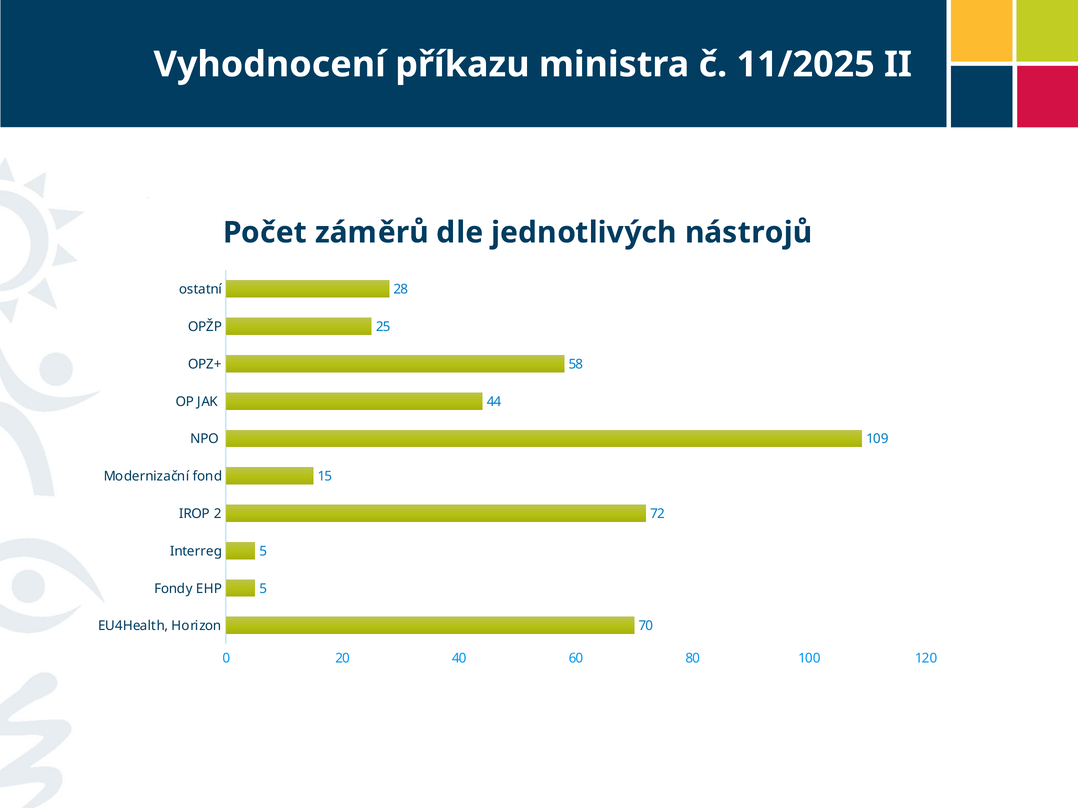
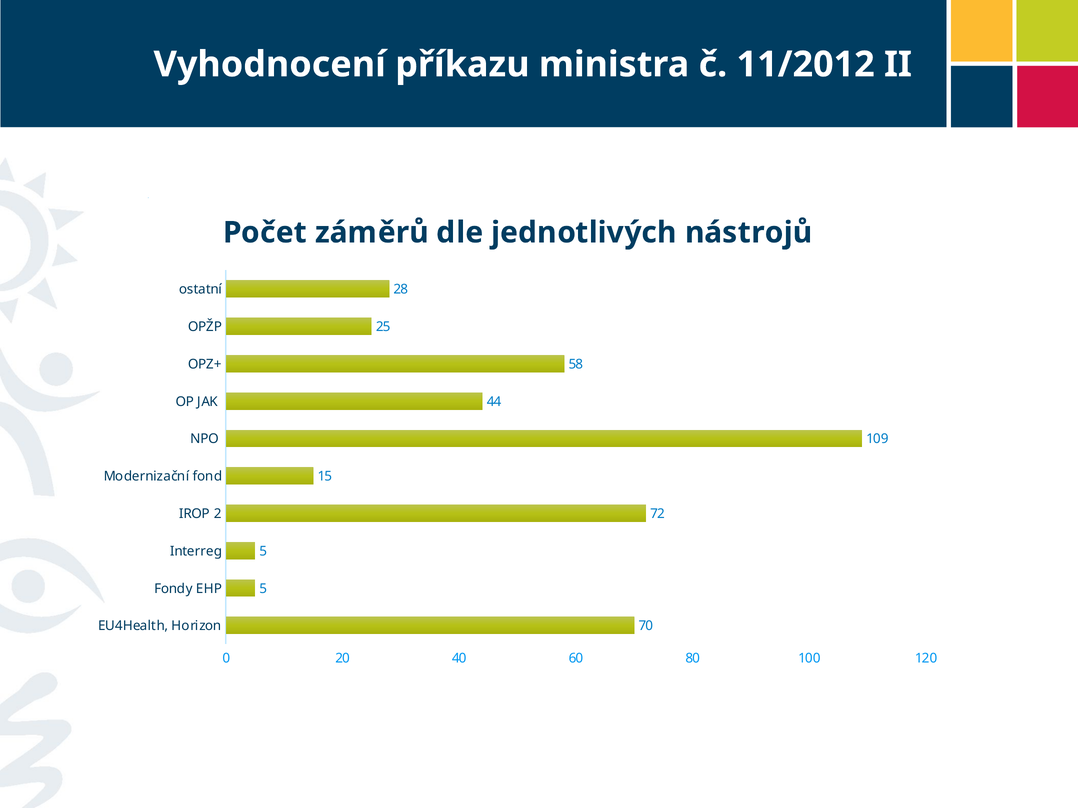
11/2025: 11/2025 -> 11/2012
